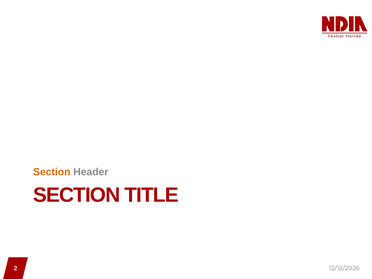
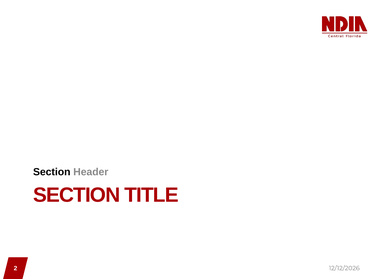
Section at (52, 172) colour: orange -> black
